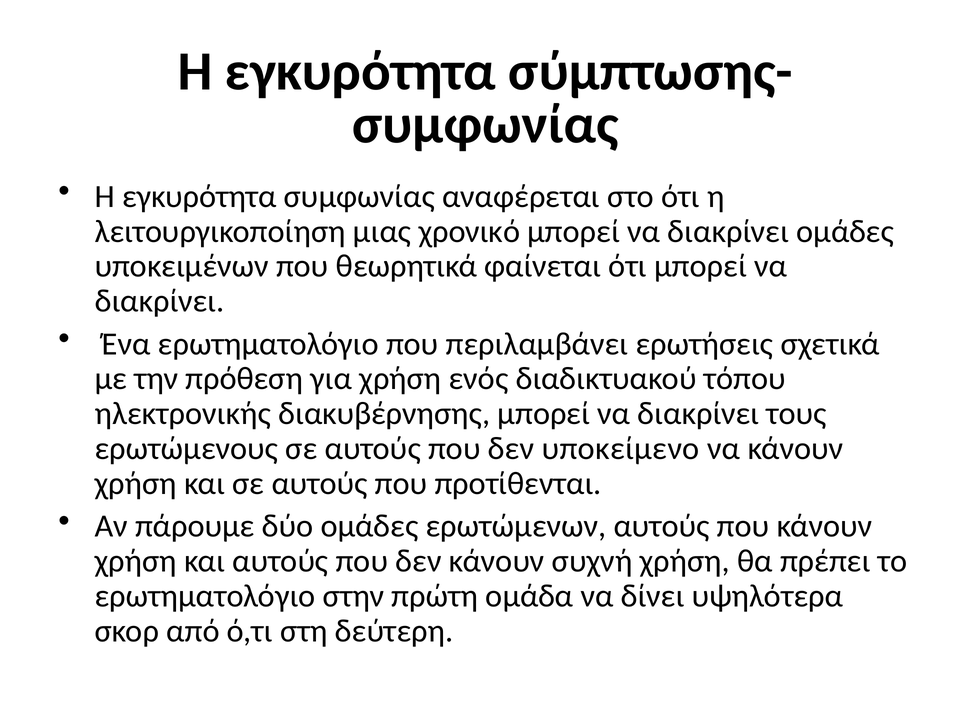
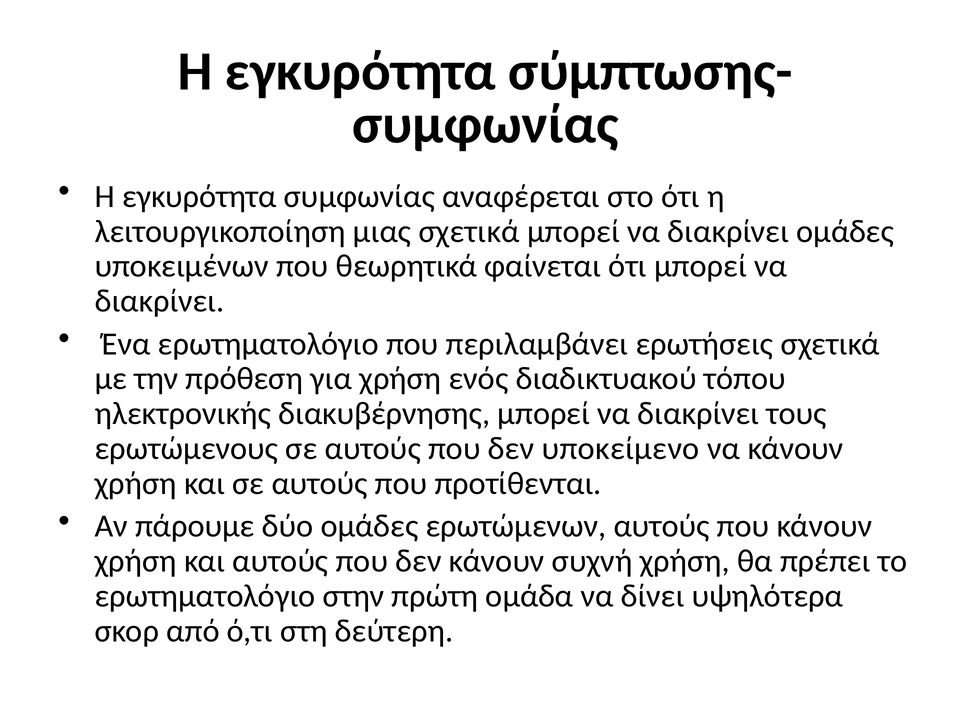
μιας χρονικό: χρονικό -> σχετικά
